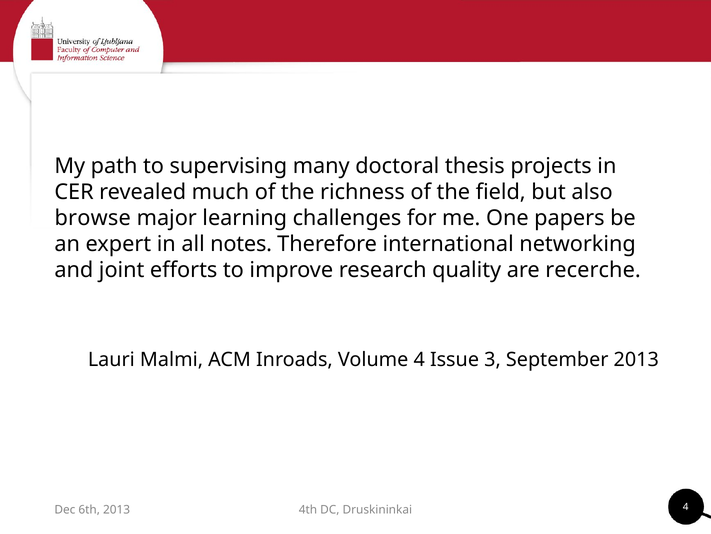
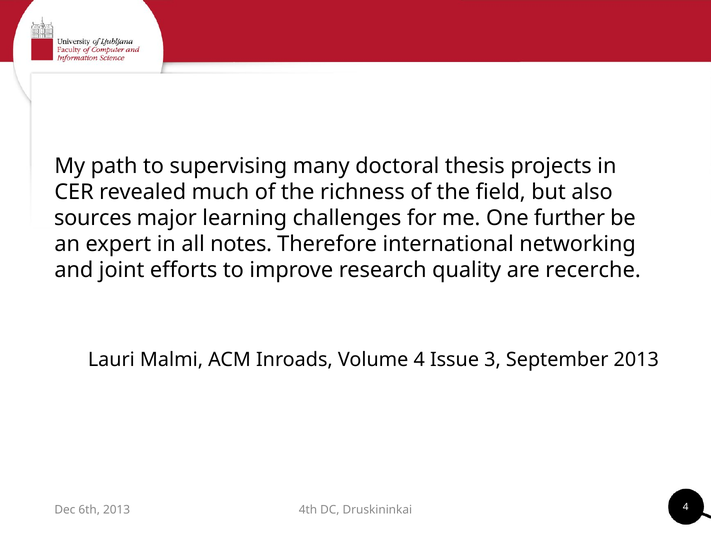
browse: browse -> sources
papers: papers -> further
